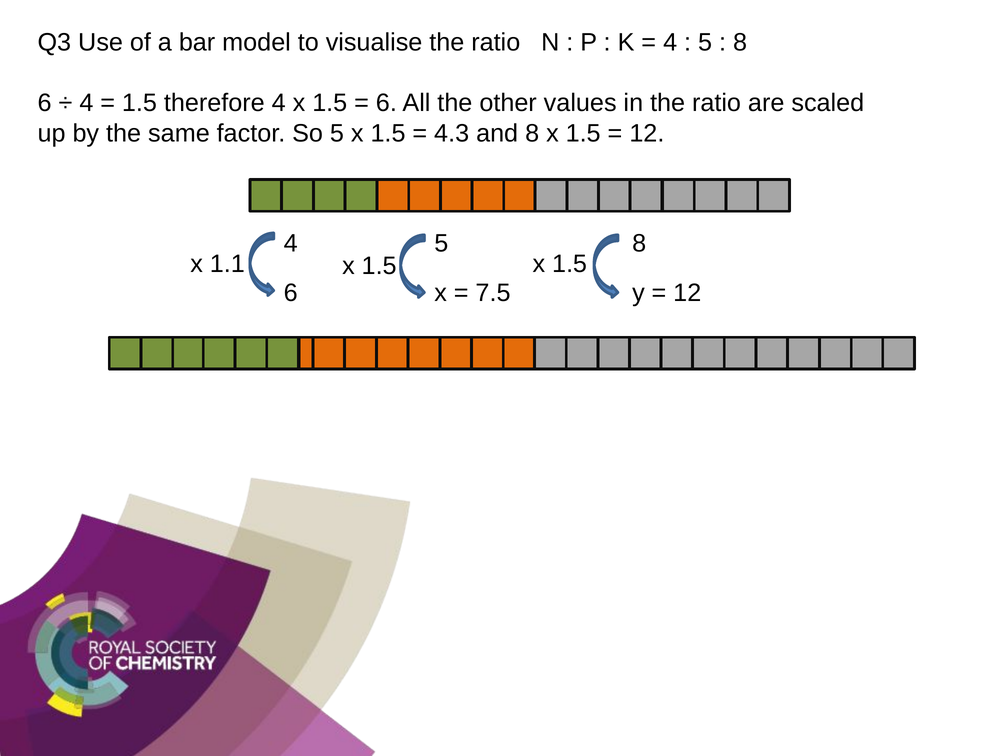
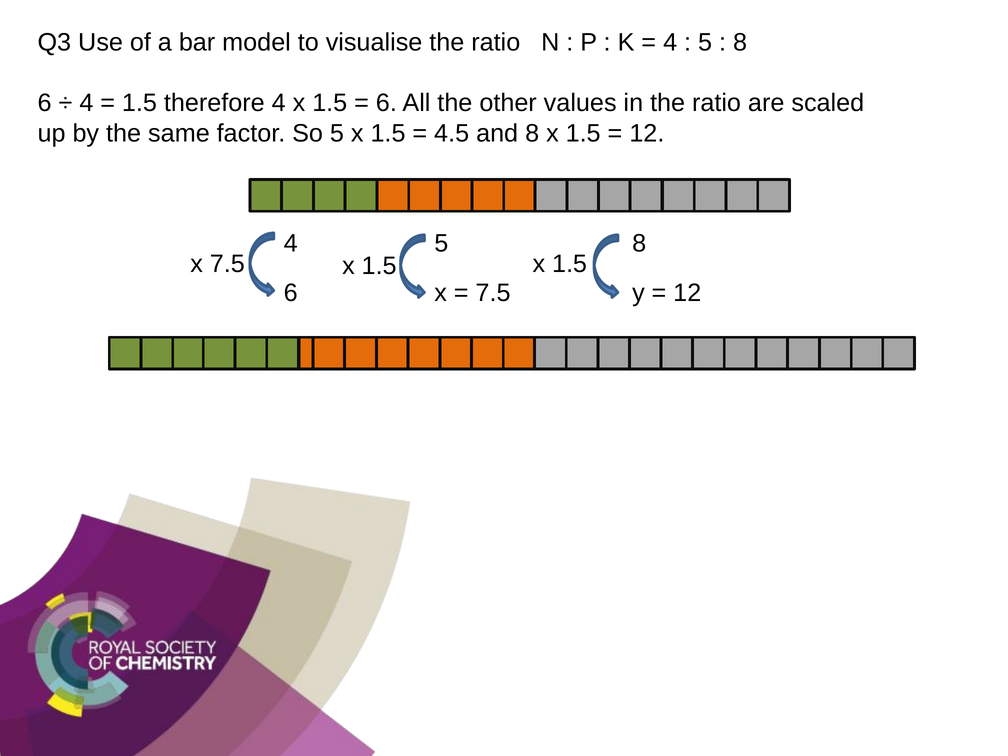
4.3: 4.3 -> 4.5
x 1.1: 1.1 -> 7.5
